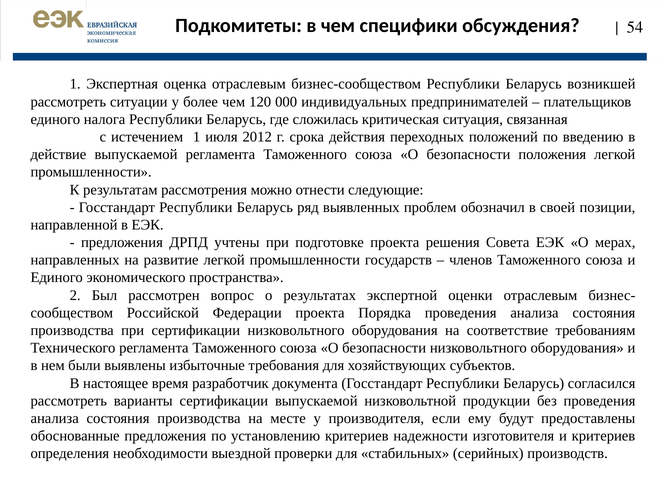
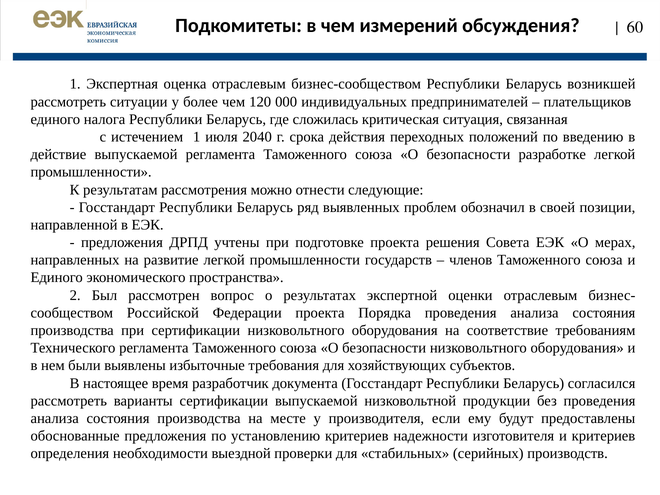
специфики: специфики -> измерений
54: 54 -> 60
2012: 2012 -> 2040
положения: положения -> разработке
